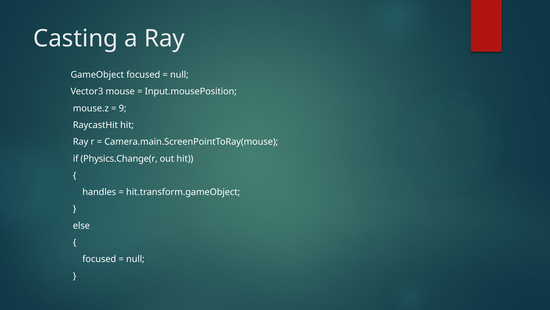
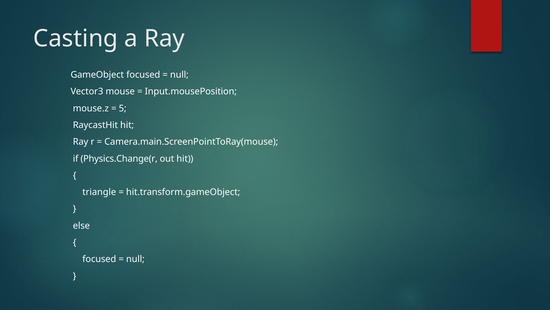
9: 9 -> 5
handles: handles -> triangle
